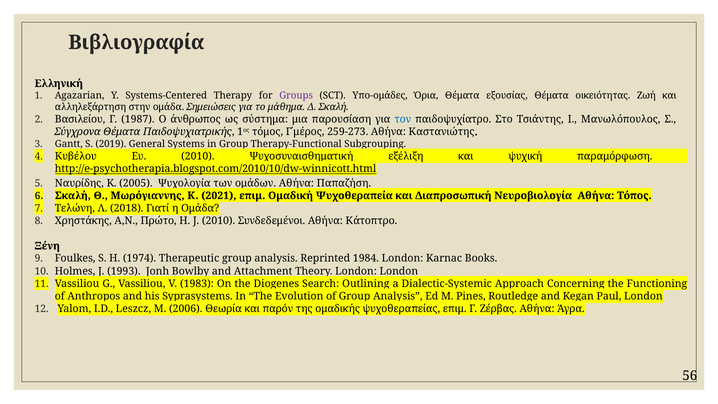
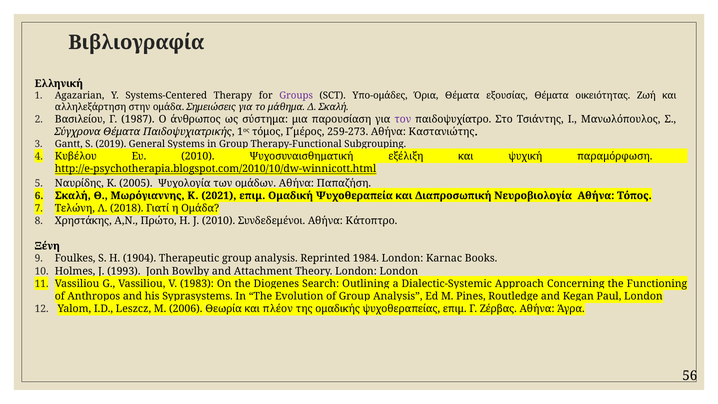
τον colour: blue -> purple
1974: 1974 -> 1904
παρόν: παρόν -> πλέον
